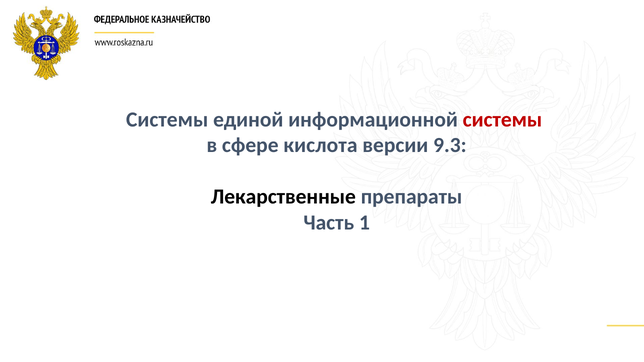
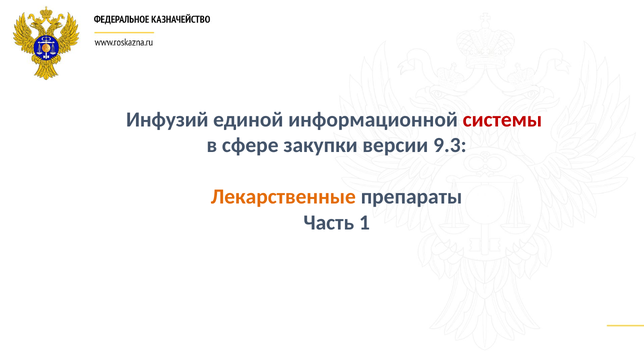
Системы at (167, 120): Системы -> Инфузий
кислота: кислота -> закупки
Лекарственные colour: black -> orange
